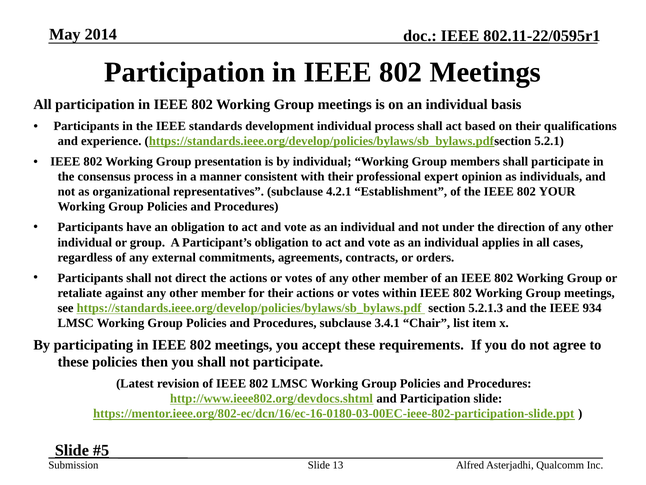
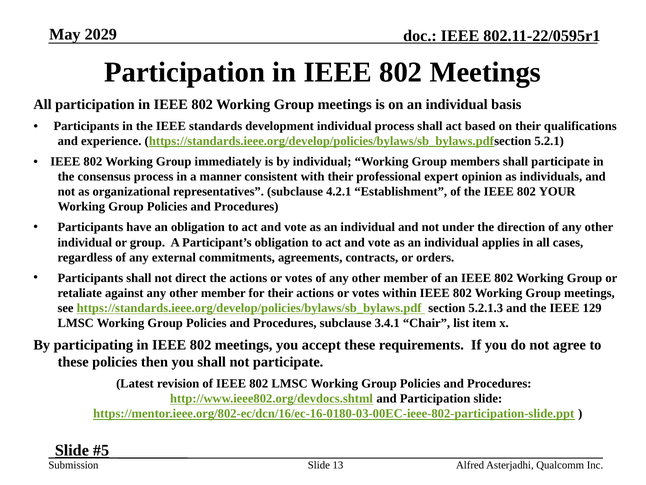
2014: 2014 -> 2029
presentation: presentation -> immediately
934: 934 -> 129
